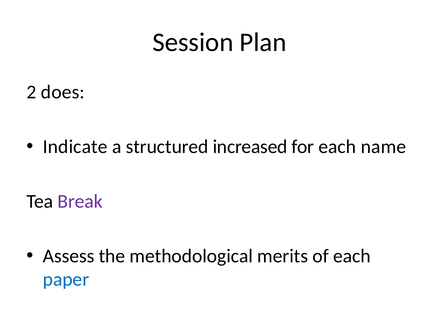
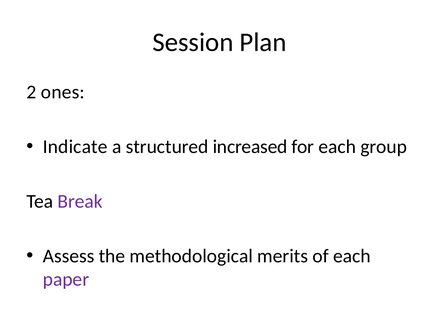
does: does -> ones
name: name -> group
paper colour: blue -> purple
